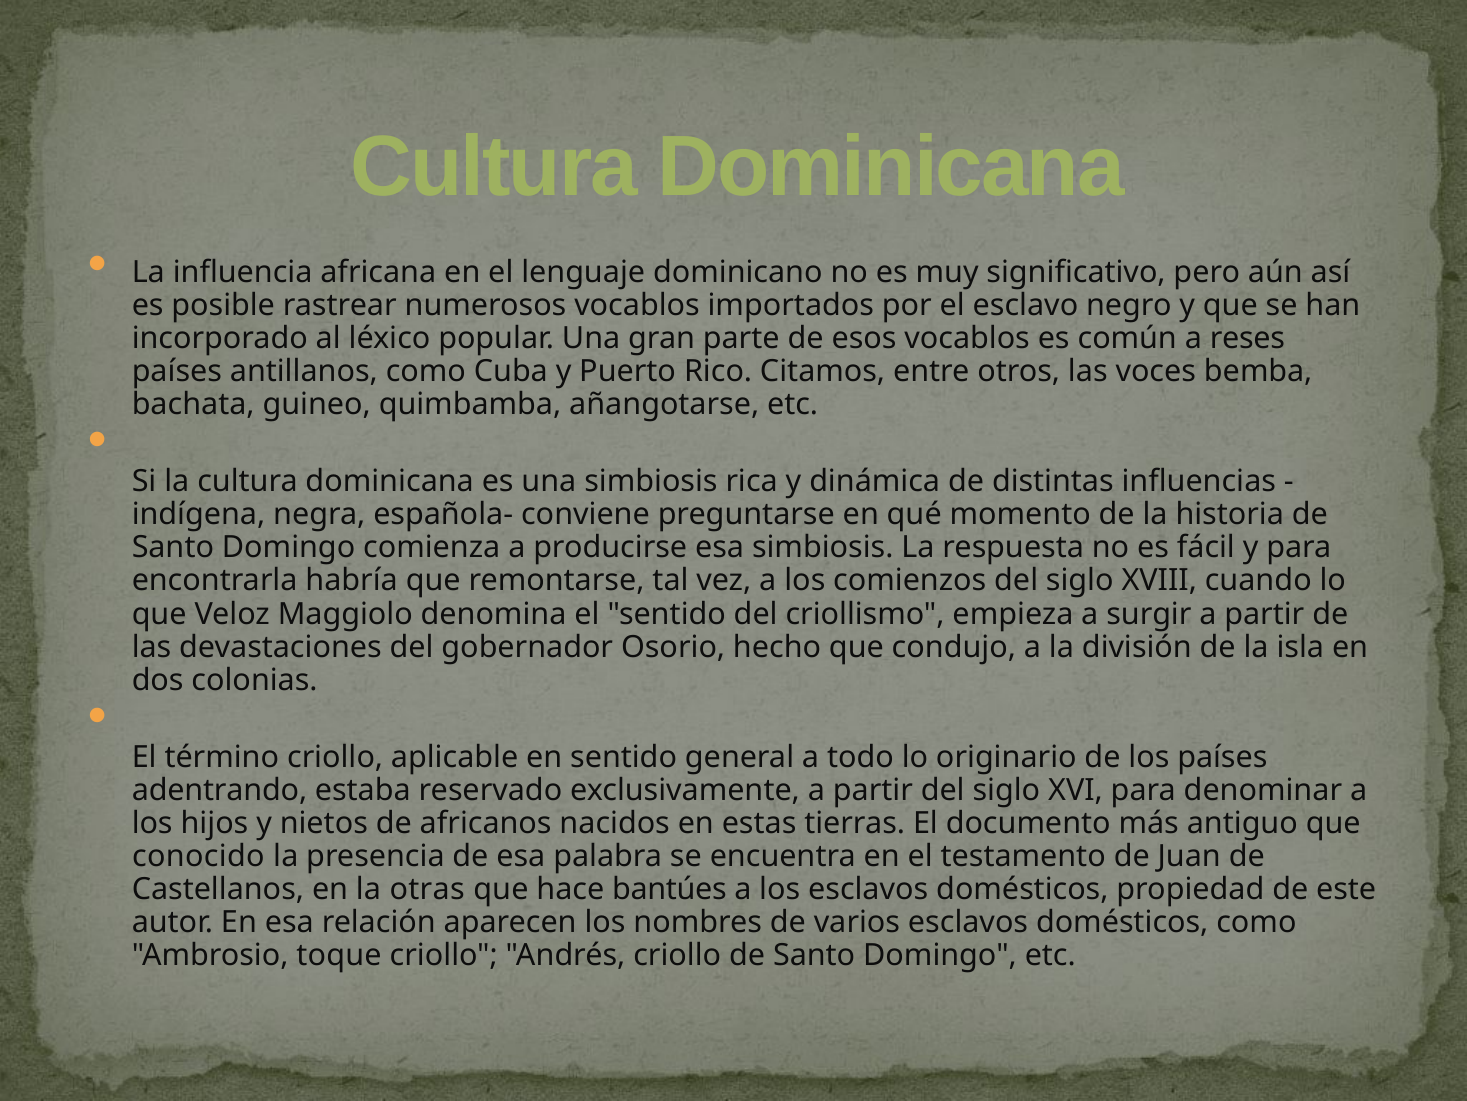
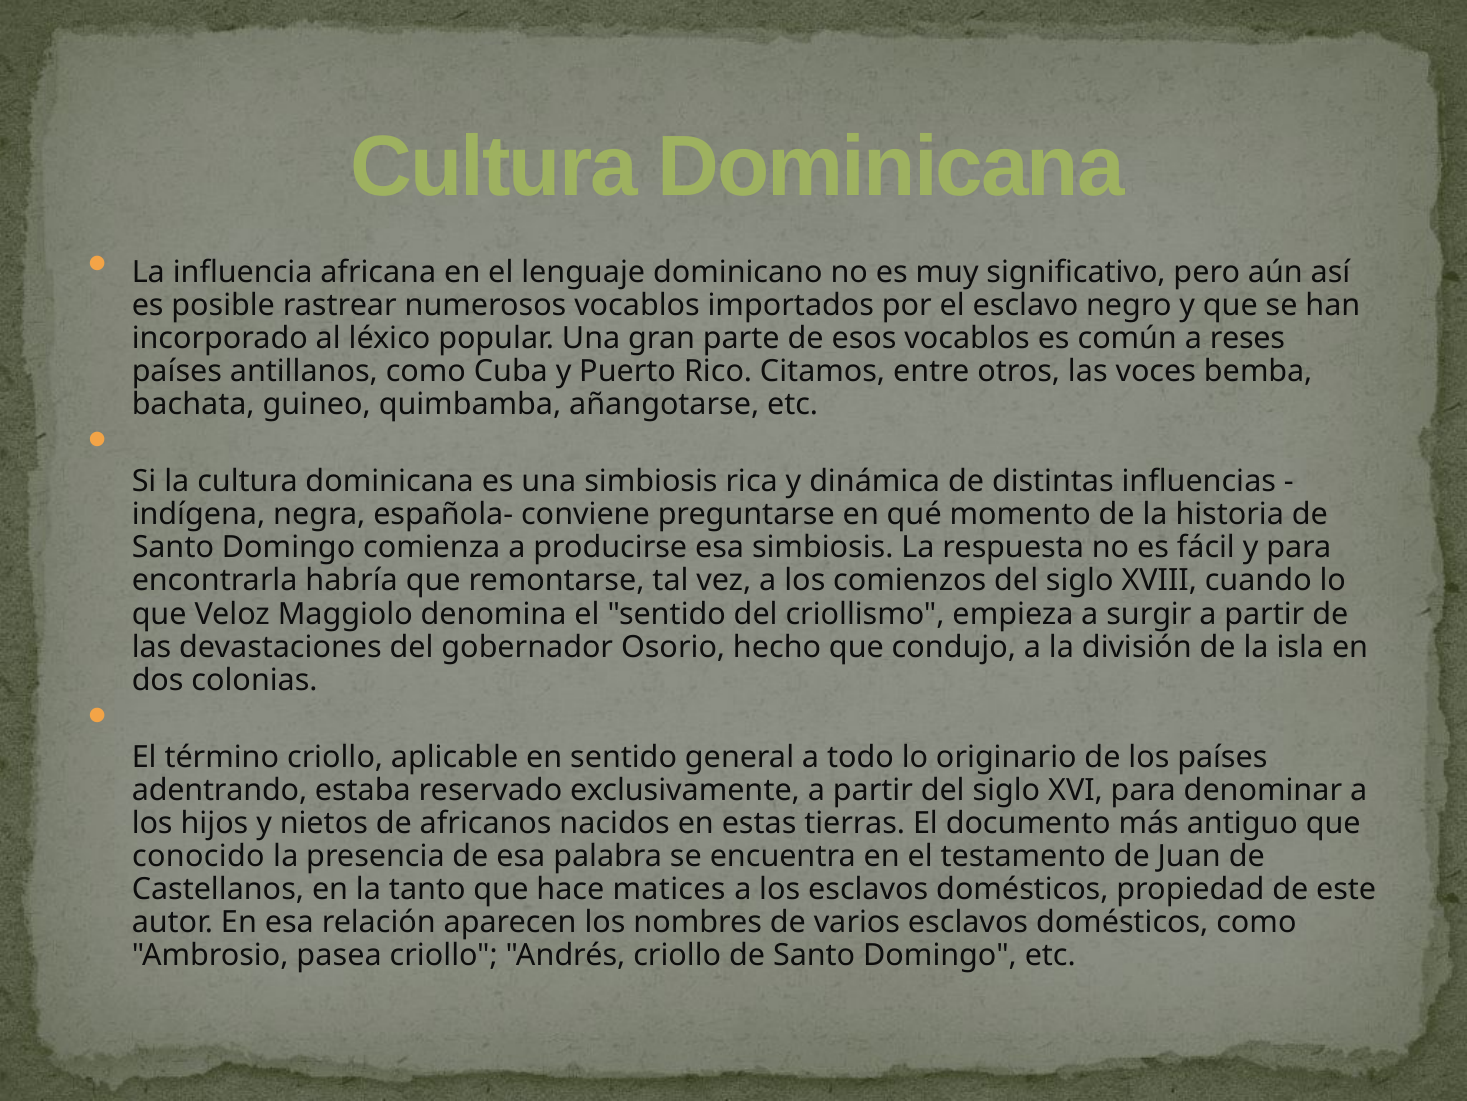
otras: otras -> tanto
bantúes: bantúes -> matices
toque: toque -> pasea
